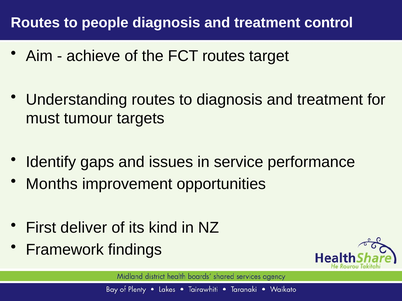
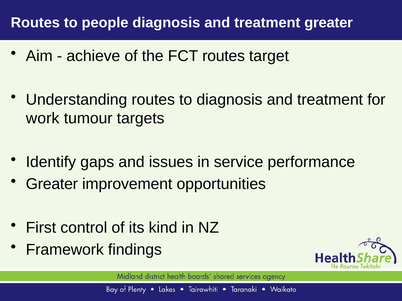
treatment control: control -> greater
must: must -> work
Months at (52, 184): Months -> Greater
deliver: deliver -> control
